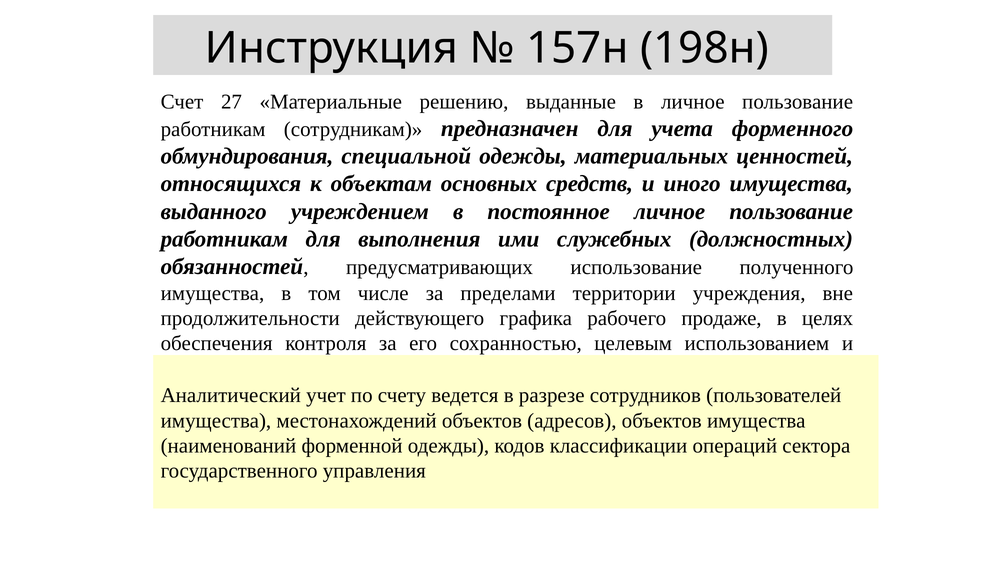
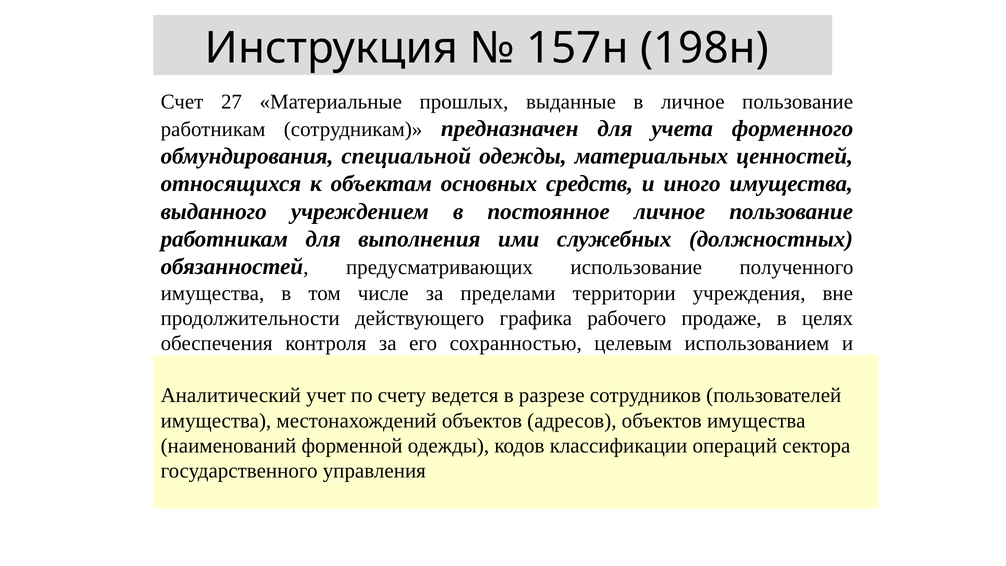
решению: решению -> прошлых
